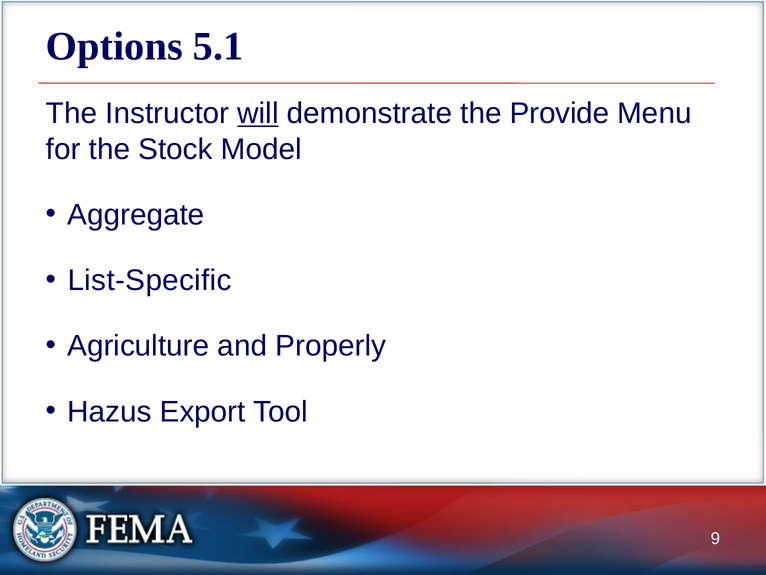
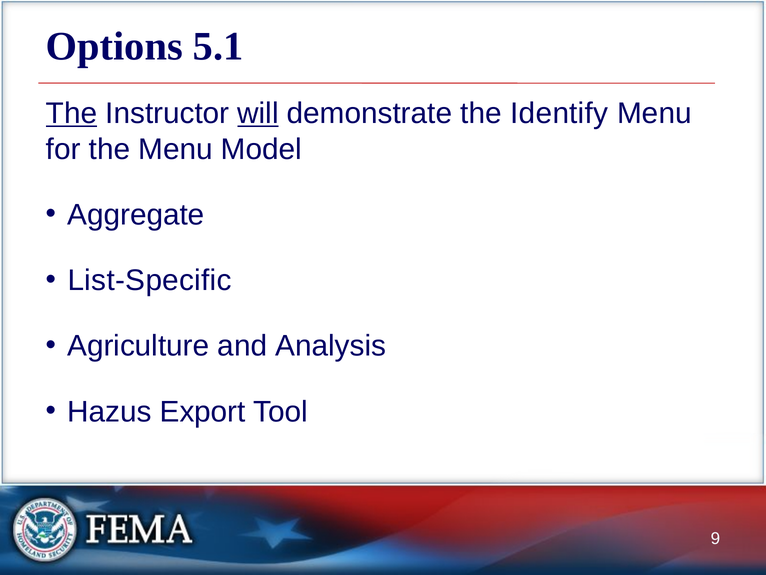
The at (72, 113) underline: none -> present
Provide: Provide -> Identify
the Stock: Stock -> Menu
Properly: Properly -> Analysis
